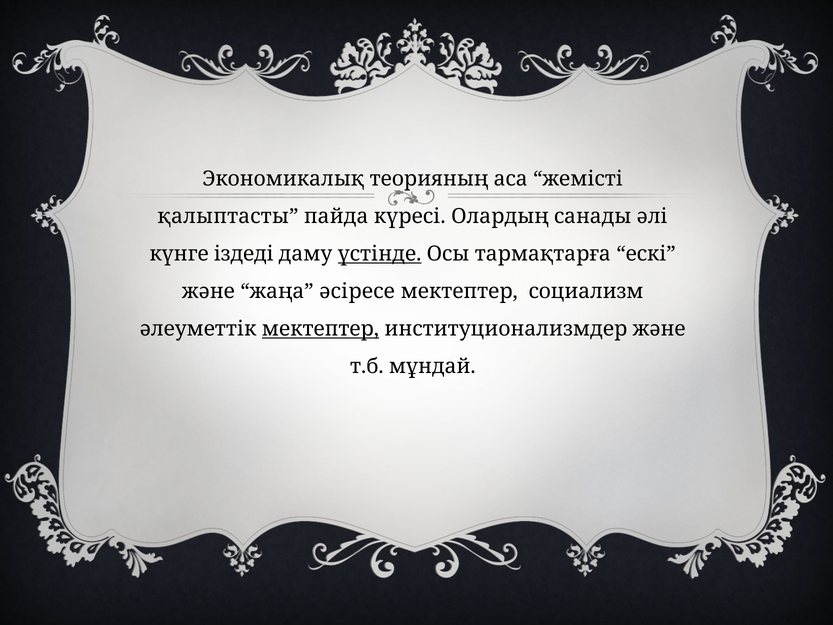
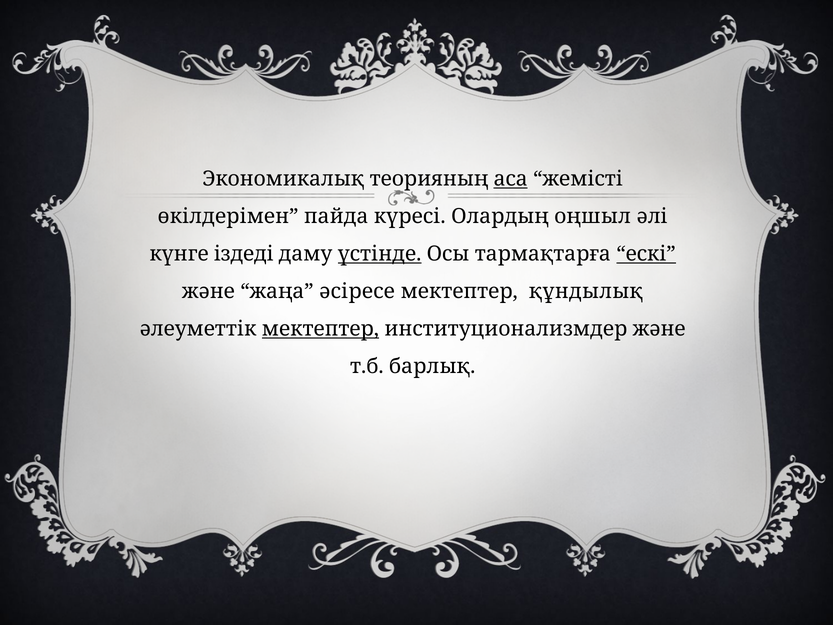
аса underline: none -> present
қалыптасты: қалыптасты -> өкілдерімен
санады: санады -> оңшыл
ескі underline: none -> present
социализм: социализм -> құндылық
мұндай: мұндай -> барлық
